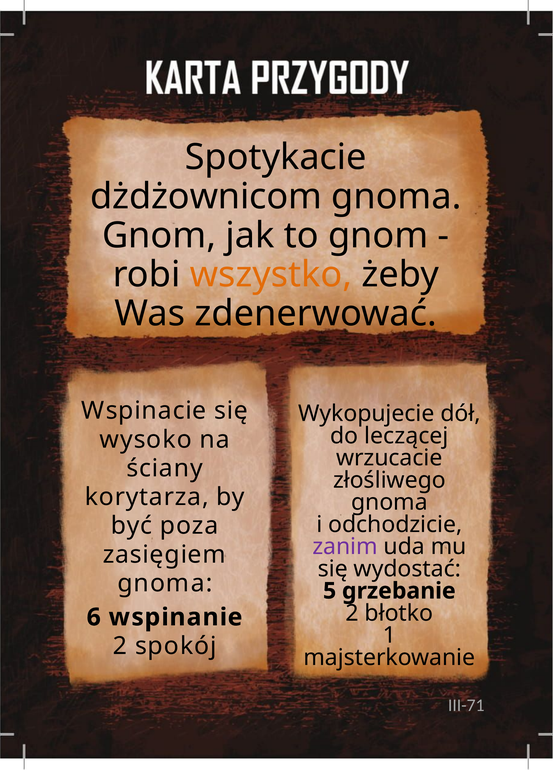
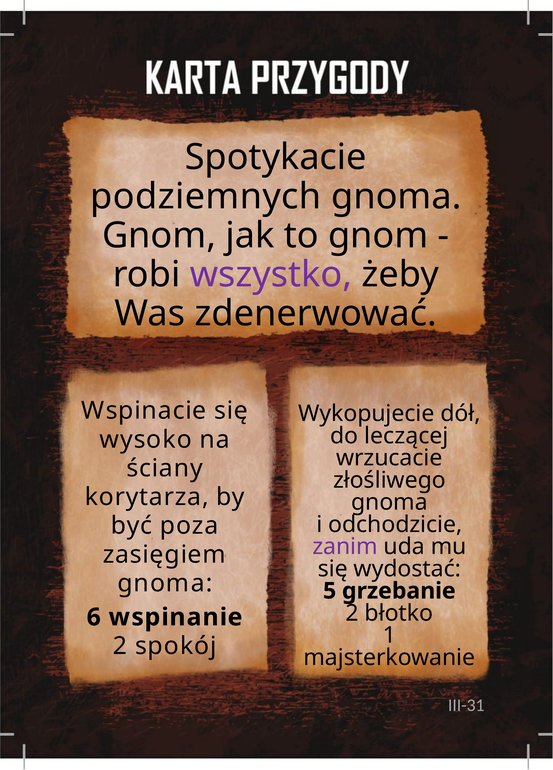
dżdżownicom: dżdżownicom -> podziemnych
wszystko colour: orange -> purple
III-71: III-71 -> III-31
